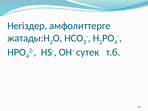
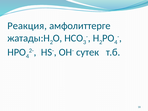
Негіздер: Негіздер -> Реакция
